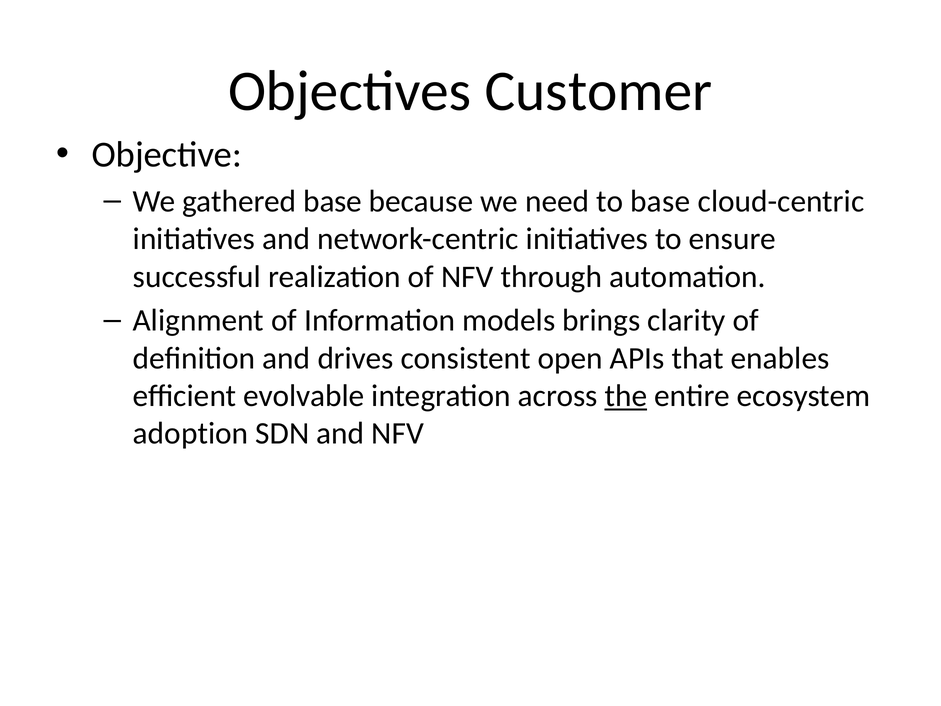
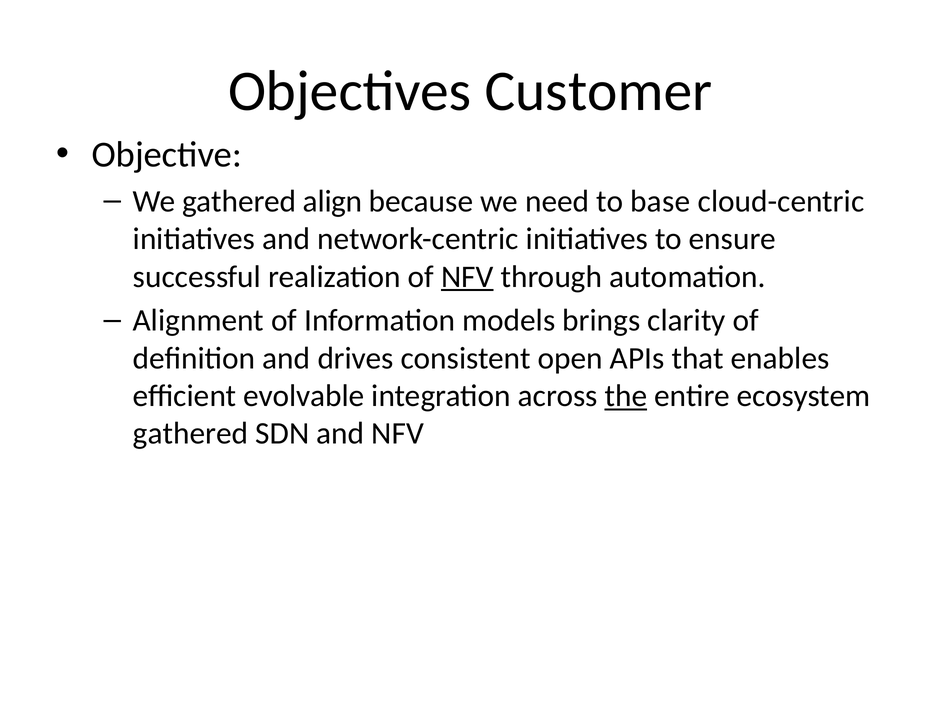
gathered base: base -> align
NFV at (467, 277) underline: none -> present
adoption at (191, 433): adoption -> gathered
